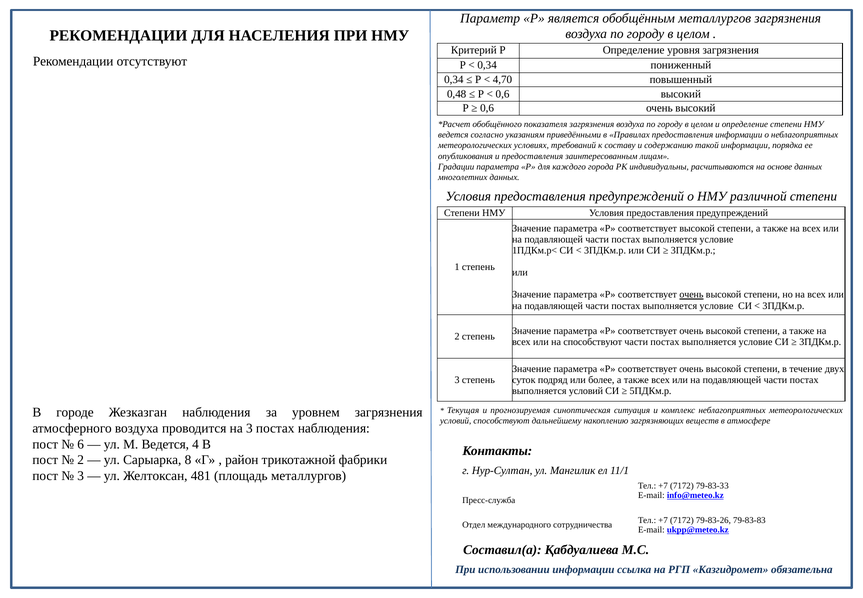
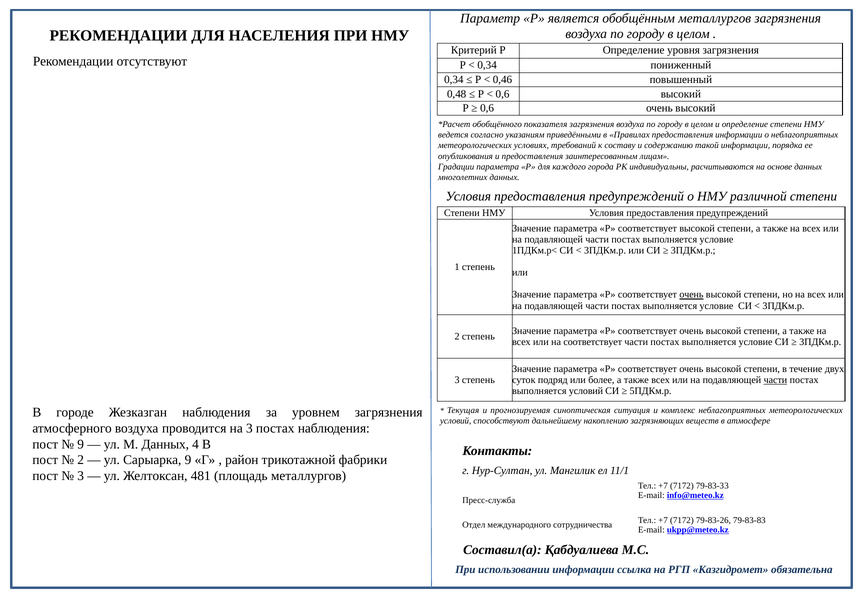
4,70: 4,70 -> 0,46
на способствуют: способствуют -> соответствует
части at (775, 380) underline: none -> present
6 at (81, 444): 6 -> 9
М Ведется: Ведется -> Данных
Сарыарка 8: 8 -> 9
